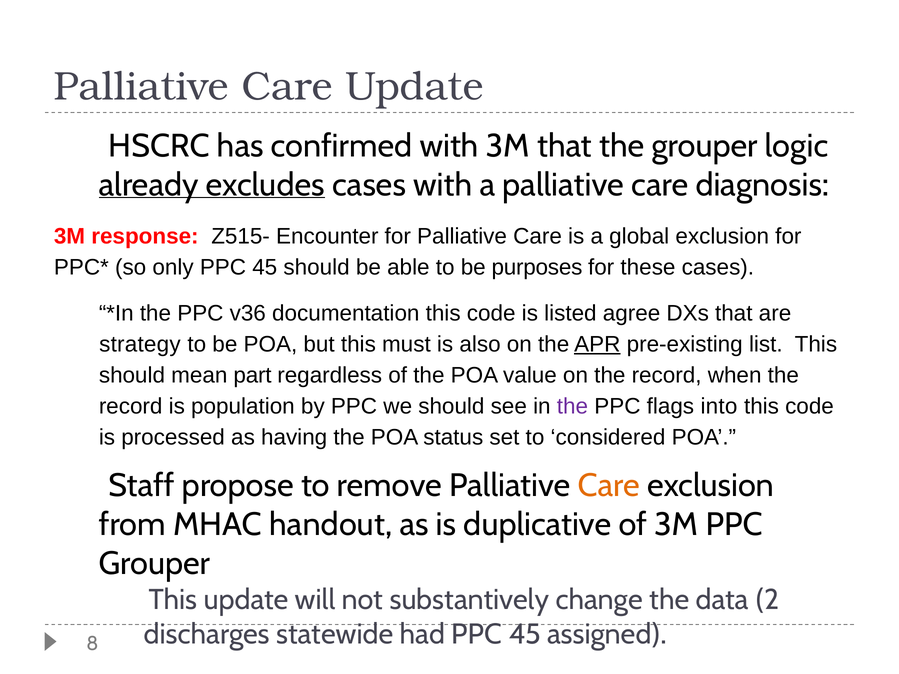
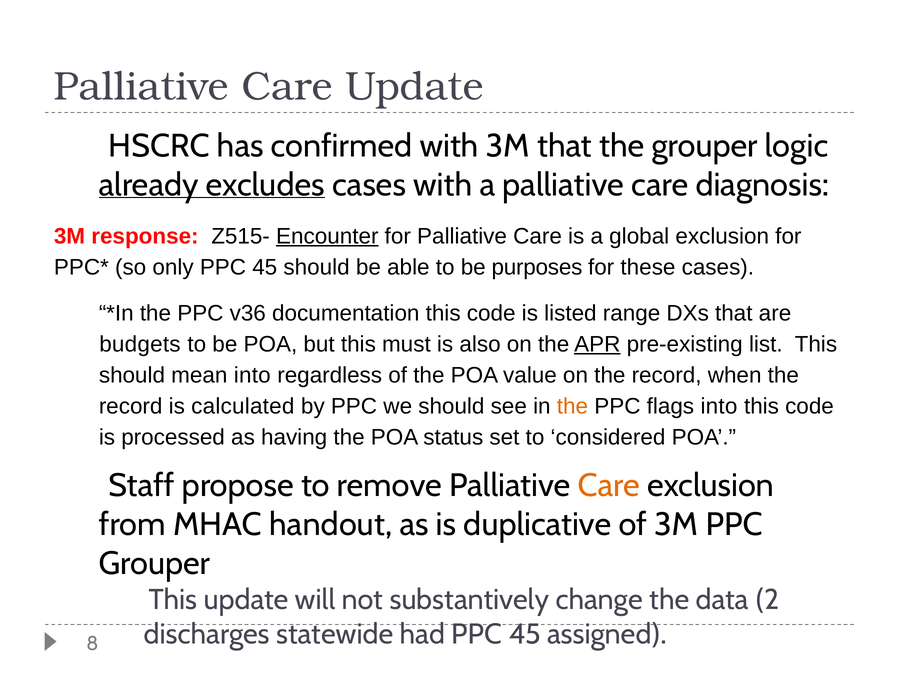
Encounter underline: none -> present
agree: agree -> range
strategy: strategy -> budgets
mean part: part -> into
population: population -> calculated
the at (572, 406) colour: purple -> orange
